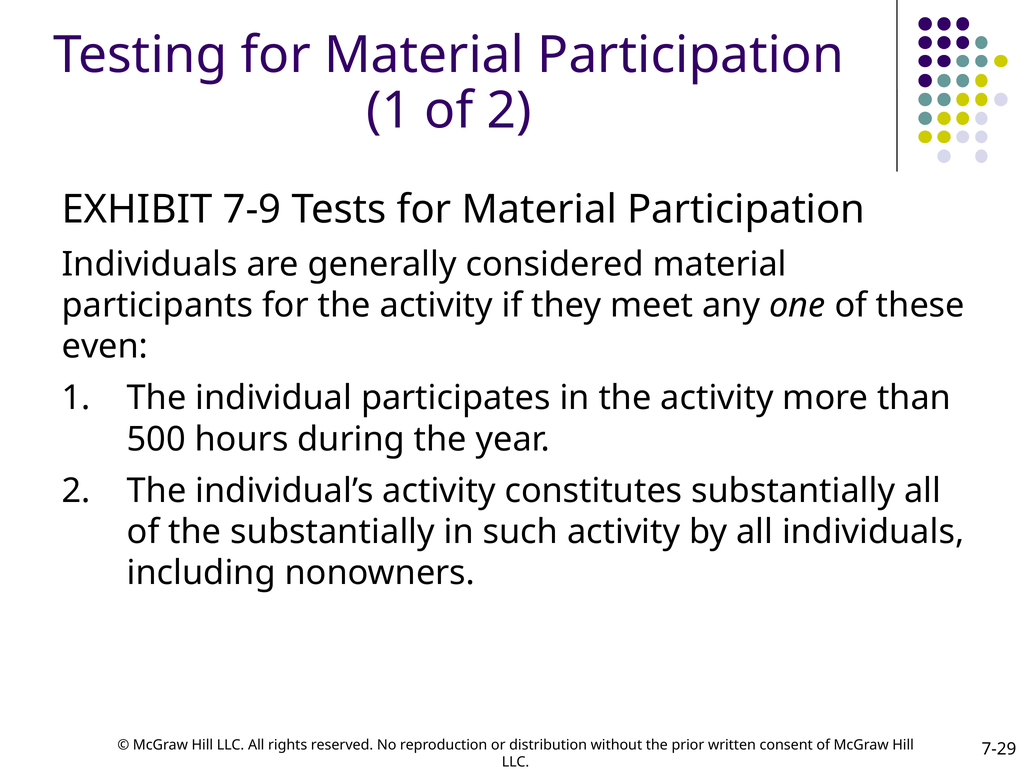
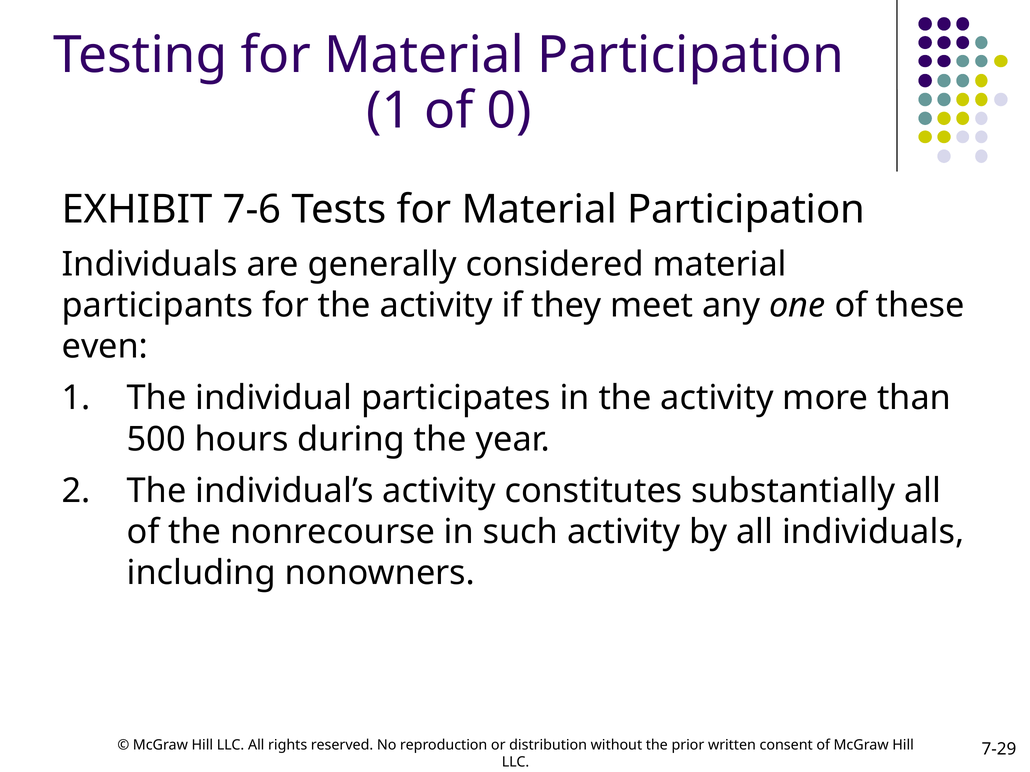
of 2: 2 -> 0
7-9: 7-9 -> 7-6
the substantially: substantially -> nonrecourse
